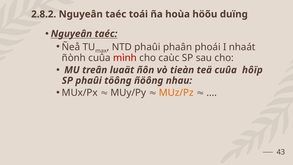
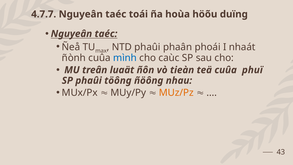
2.8.2: 2.8.2 -> 4.7.7
mình colour: red -> blue
hôïp: hôïp -> phuï
